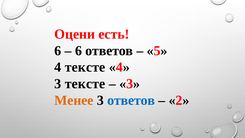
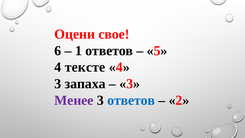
есть: есть -> свое
6 at (78, 51): 6 -> 1
3 тексте: тексте -> запаха
Менее colour: orange -> purple
